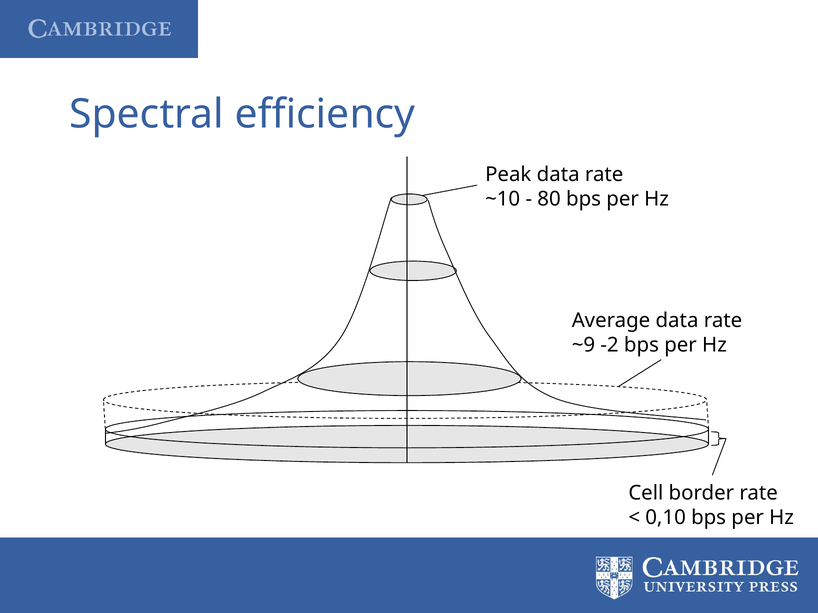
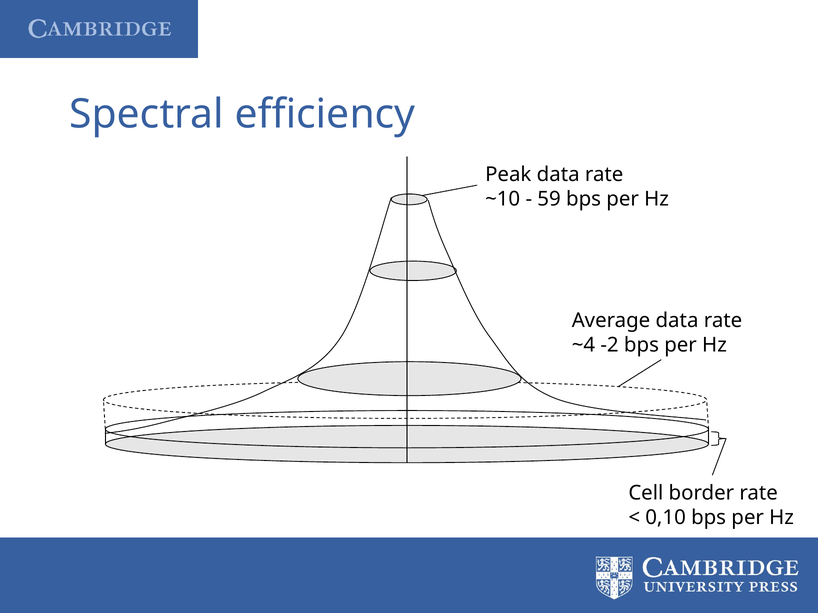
80: 80 -> 59
~9: ~9 -> ~4
